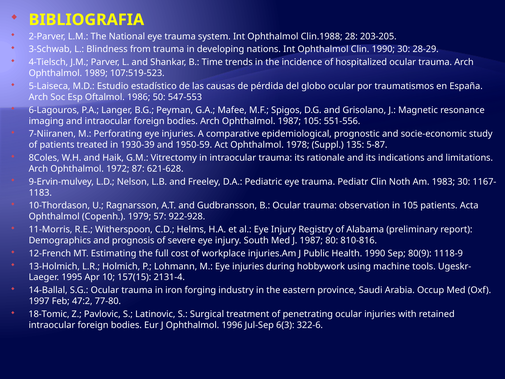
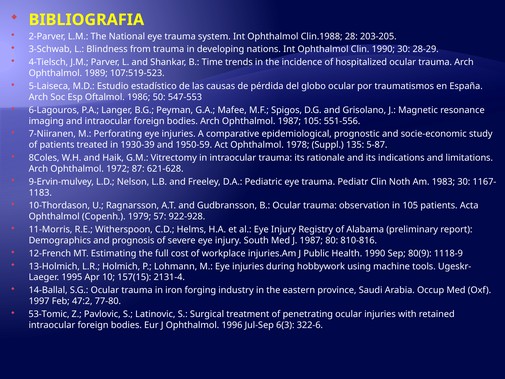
18-Tomic: 18-Tomic -> 53-Tomic
